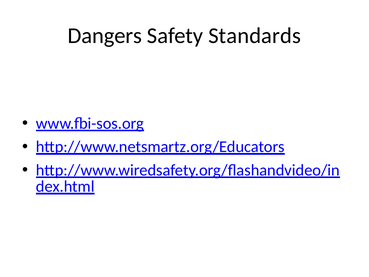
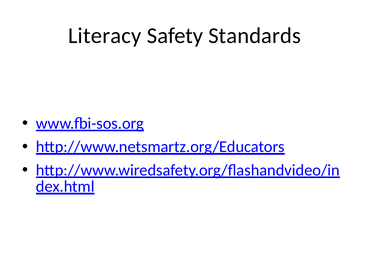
Dangers: Dangers -> Literacy
